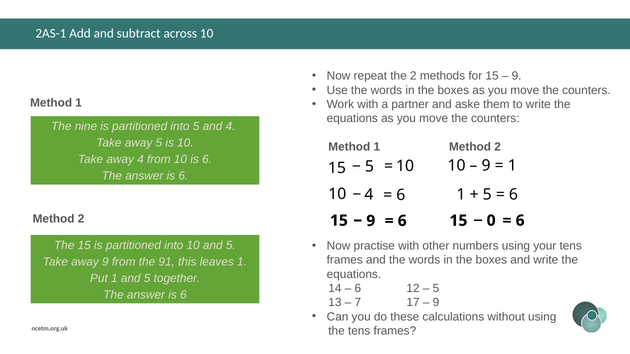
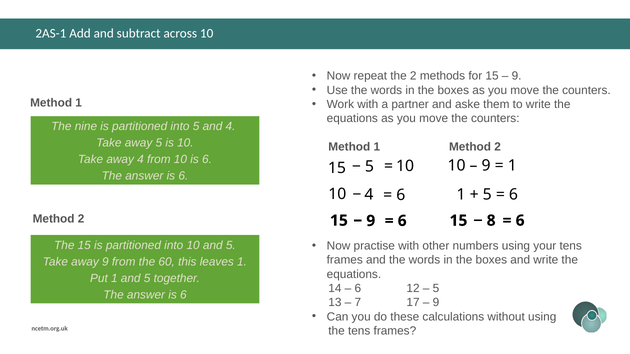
0: 0 -> 8
91: 91 -> 60
